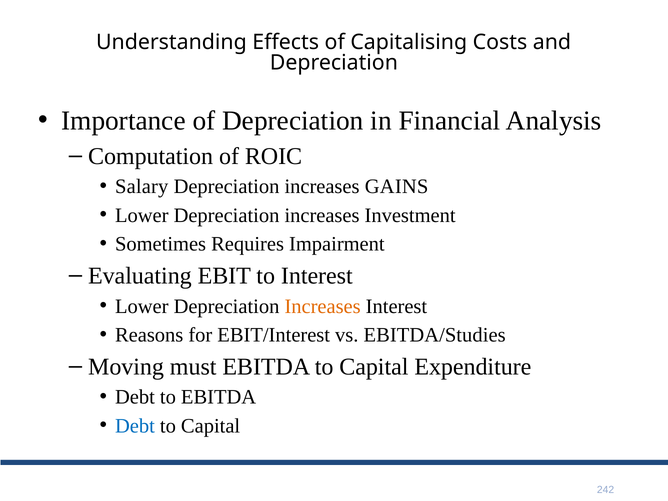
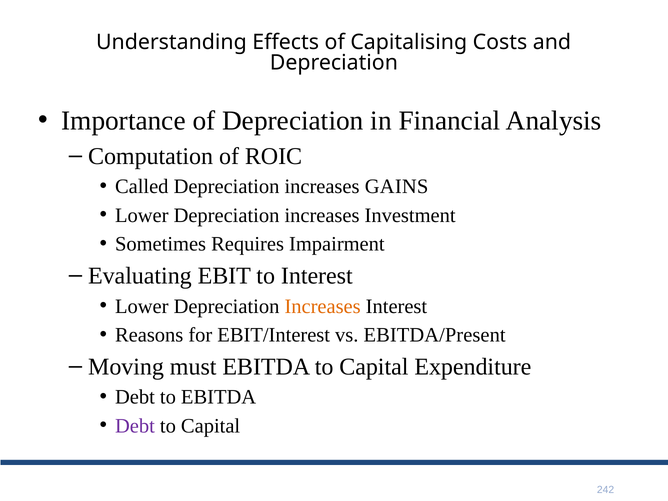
Salary: Salary -> Called
EBITDA/Studies: EBITDA/Studies -> EBITDA/Present
Debt at (135, 426) colour: blue -> purple
